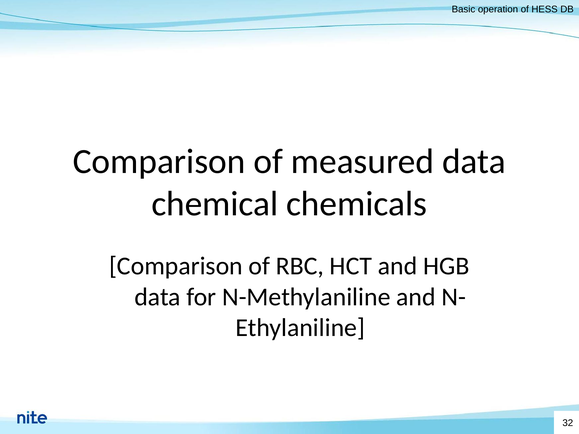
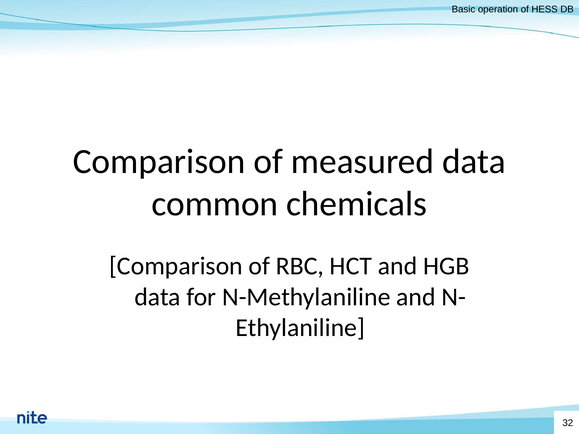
chemical: chemical -> common
